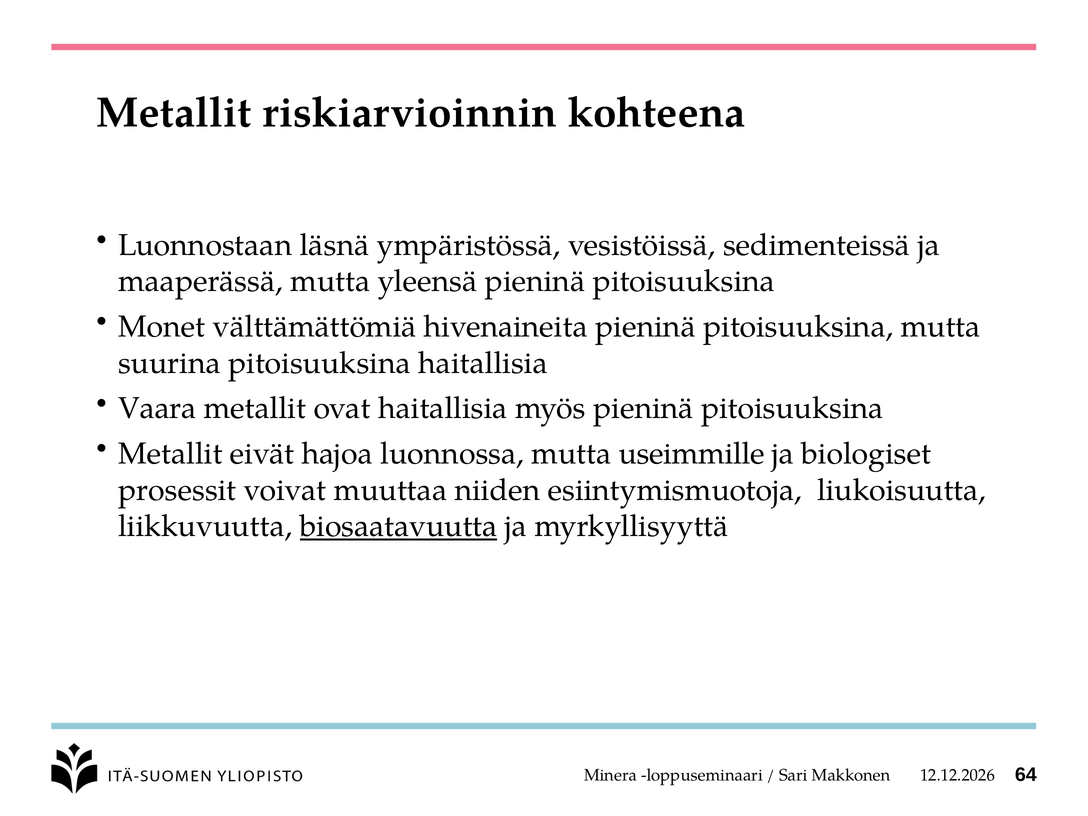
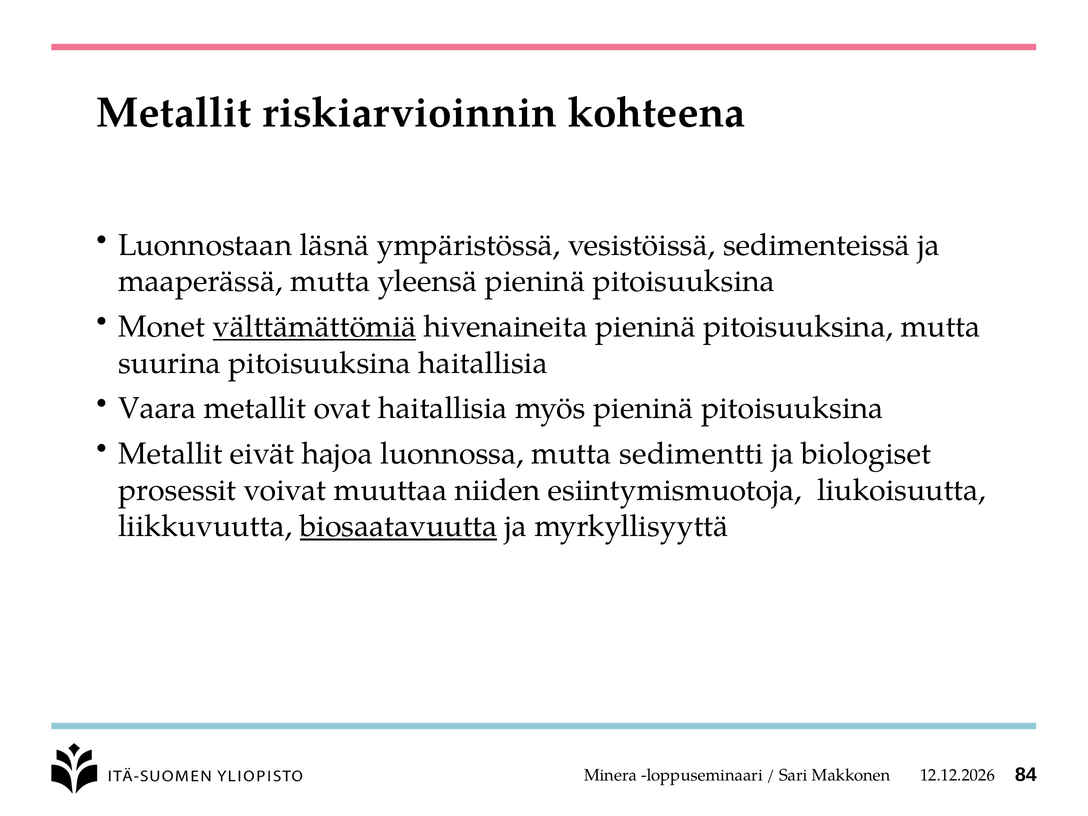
välttämättömiä underline: none -> present
useimmille: useimmille -> sedimentti
64: 64 -> 84
